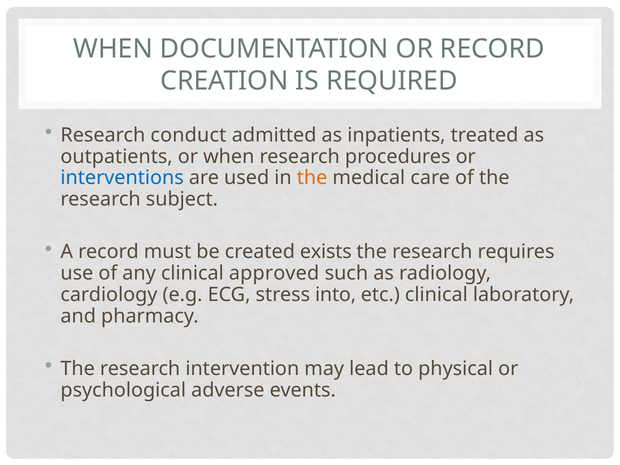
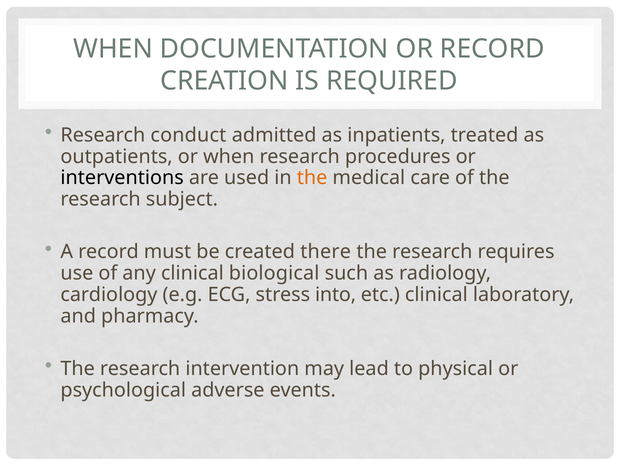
interventions colour: blue -> black
exists: exists -> there
approved: approved -> biological
